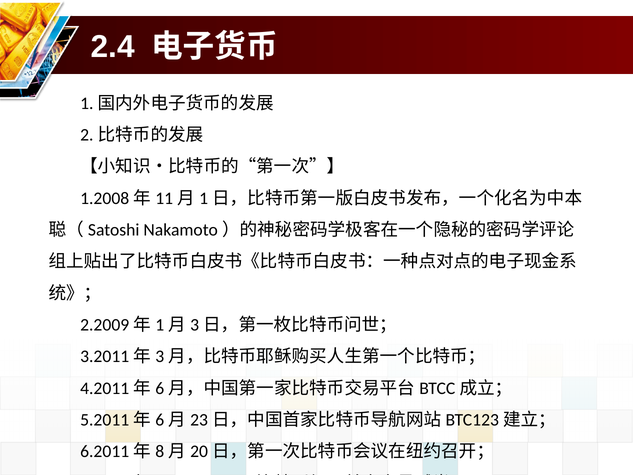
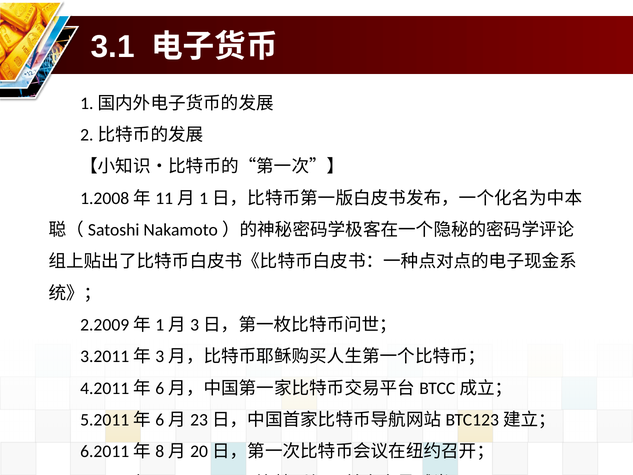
2.4: 2.4 -> 3.1
